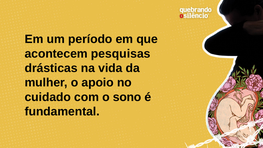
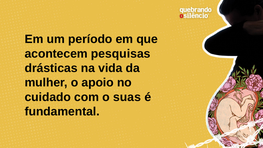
sono: sono -> suas
